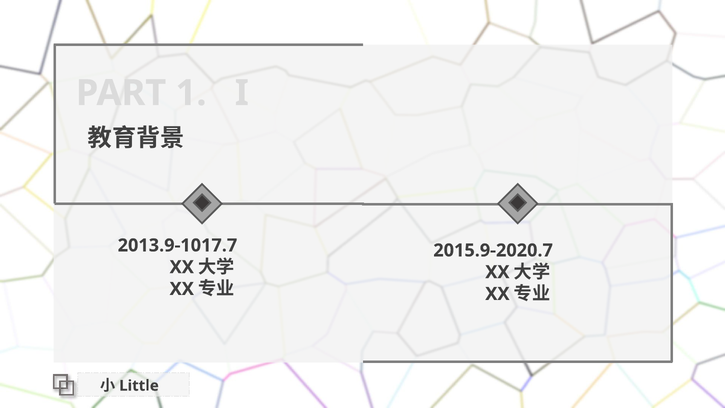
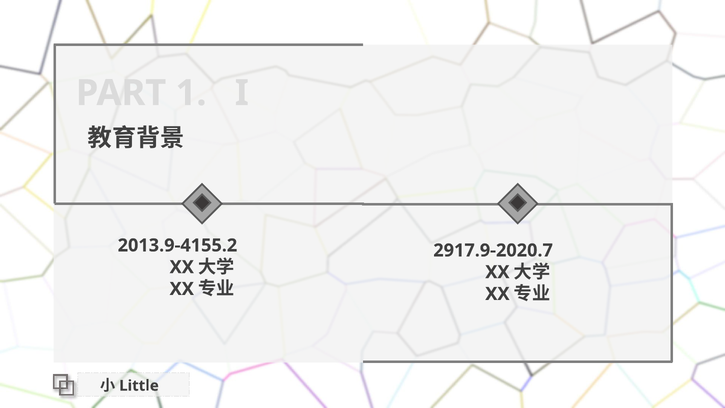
2013.9-1017.7: 2013.9-1017.7 -> 2013.9-4155.2
2015.9-2020.7: 2015.9-2020.7 -> 2917.9-2020.7
